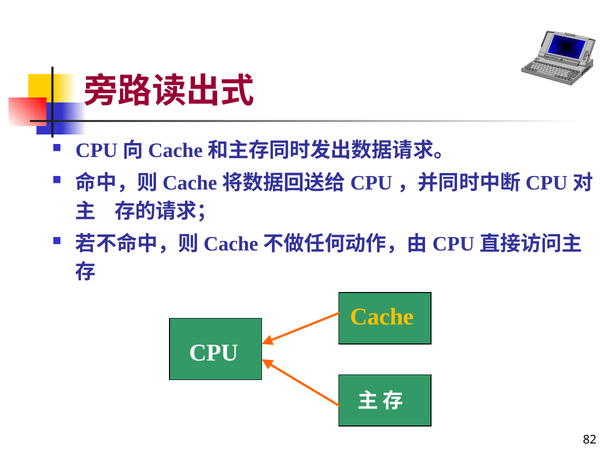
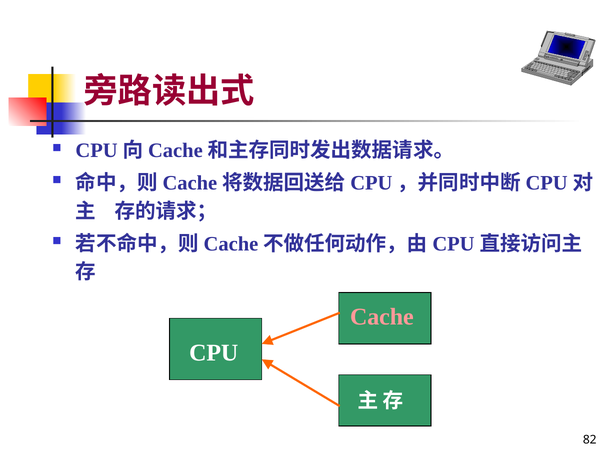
Cache colour: yellow -> pink
